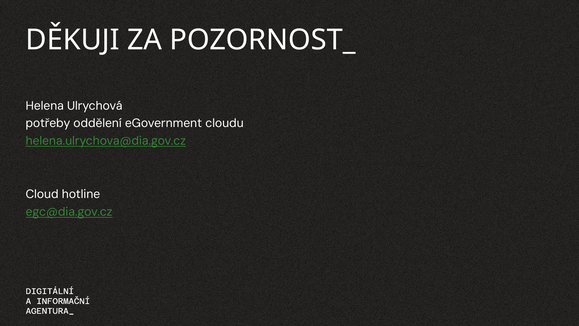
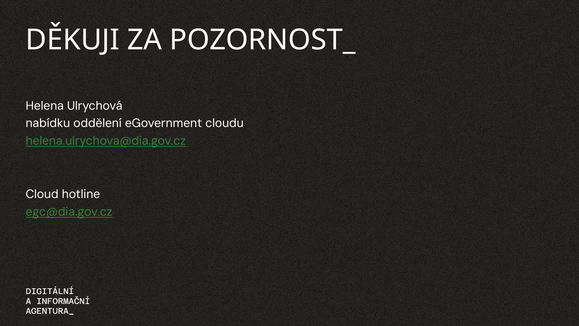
potřeby: potřeby -> nabídku
